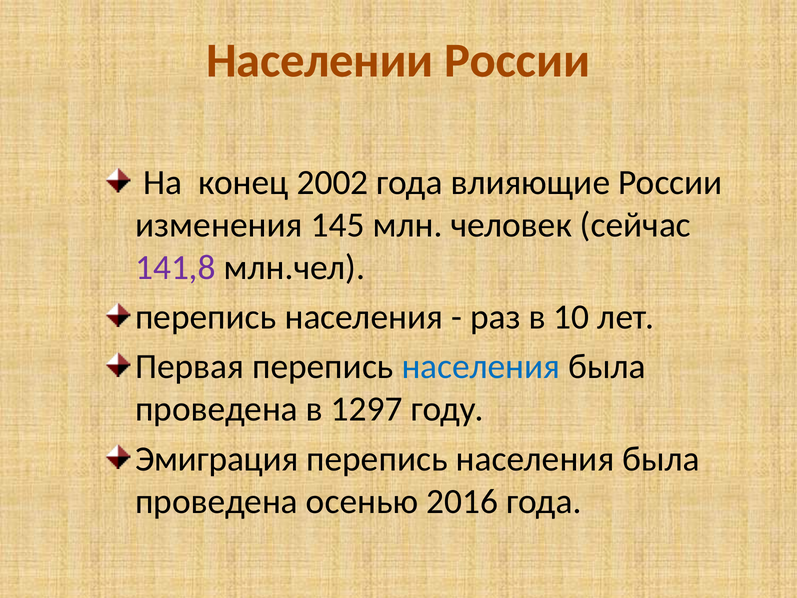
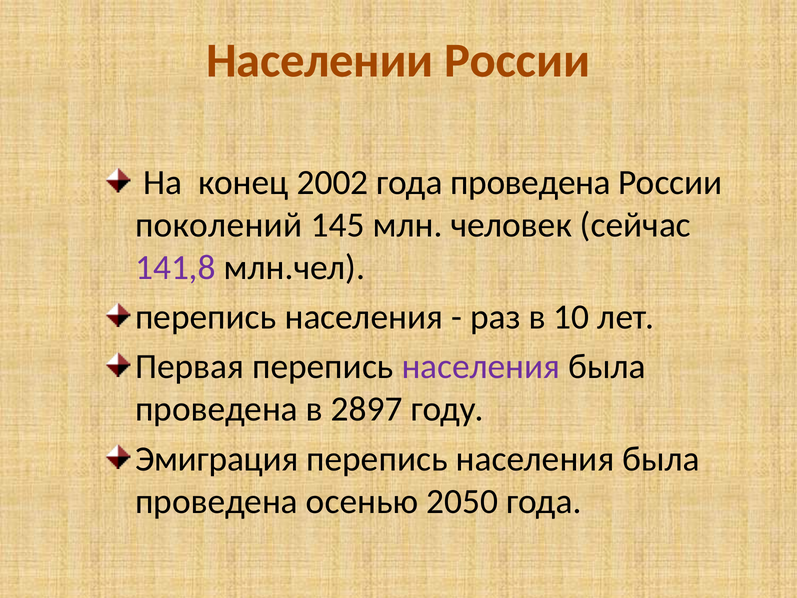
года влияющие: влияющие -> проведена
изменения: изменения -> поколений
населения at (481, 367) colour: blue -> purple
1297: 1297 -> 2897
2016: 2016 -> 2050
